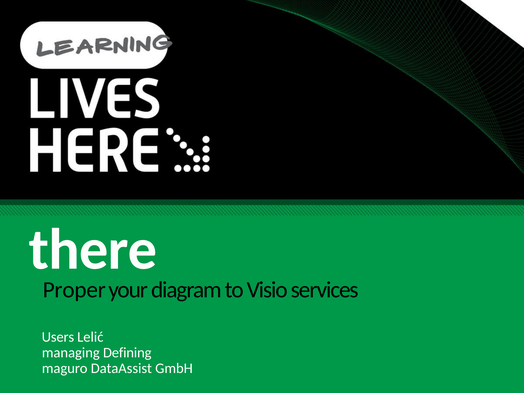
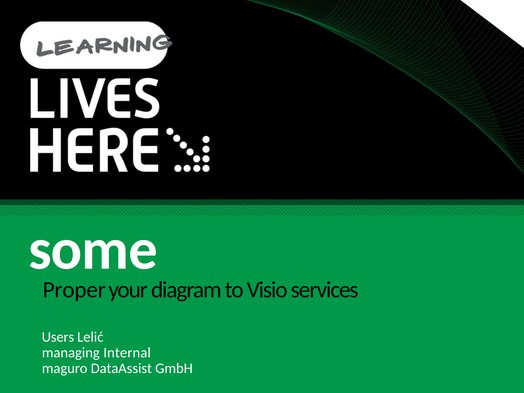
there: there -> some
Defining: Defining -> Internal
